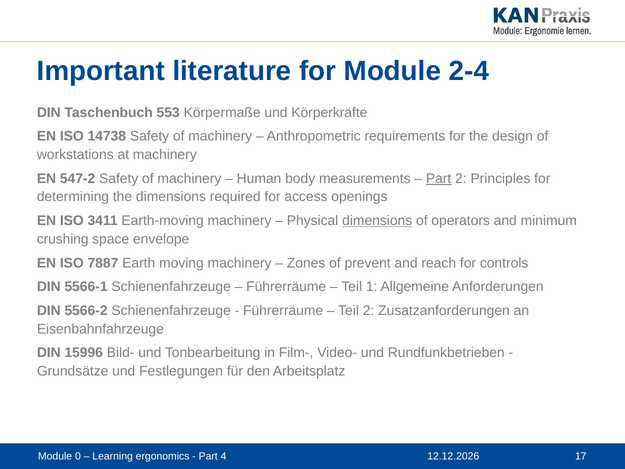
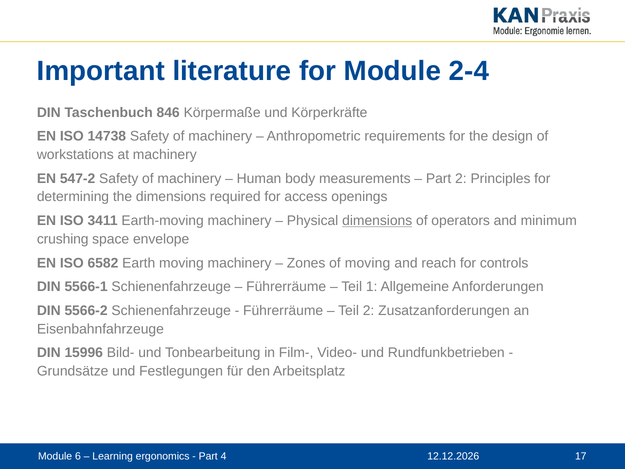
553: 553 -> 846
Part at (439, 178) underline: present -> none
7887: 7887 -> 6582
of prevent: prevent -> moving
0: 0 -> 6
